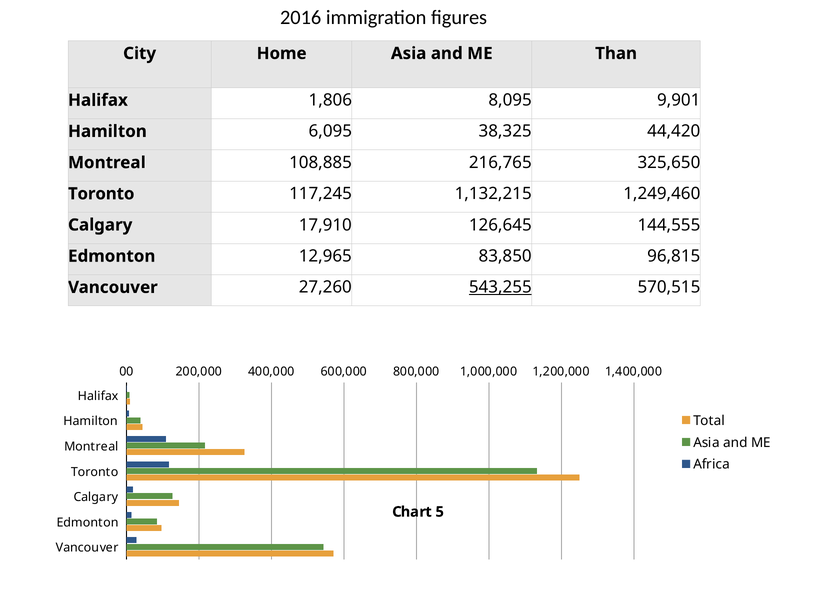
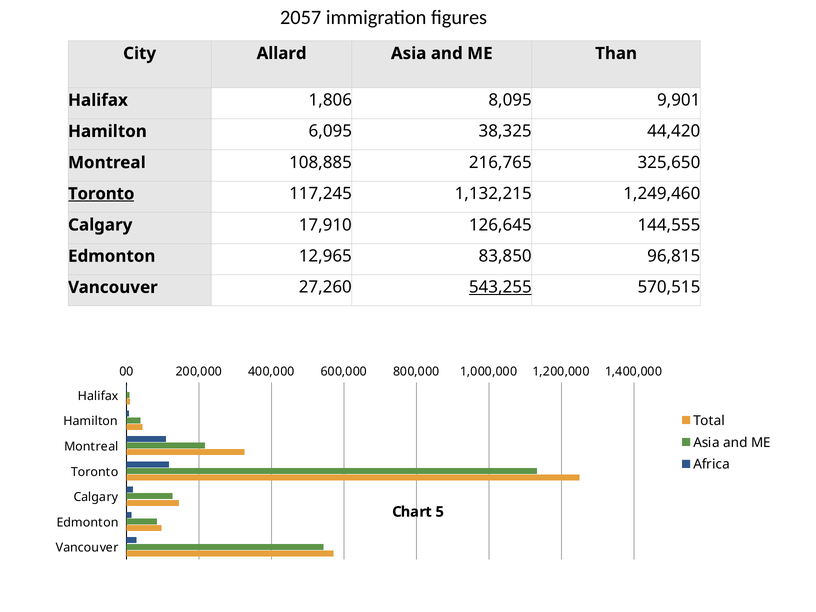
2016: 2016 -> 2057
Home: Home -> Allard
Toronto at (101, 194) underline: none -> present
